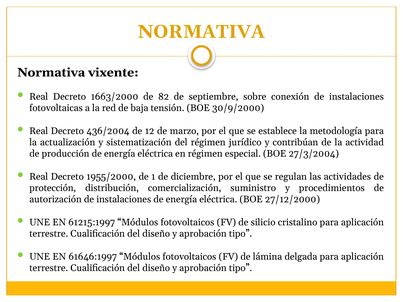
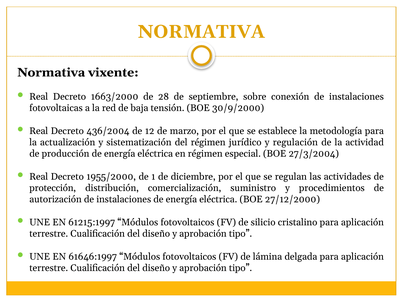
82: 82 -> 28
contribúan: contribúan -> regulación
